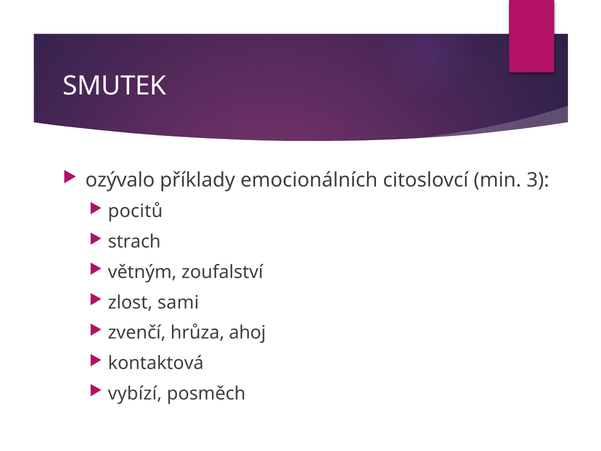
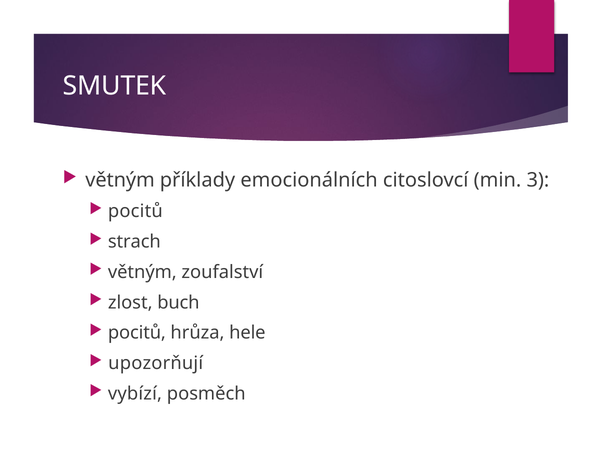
ozývalo at (120, 180): ozývalo -> větným
sami: sami -> buch
zvenčí at (137, 333): zvenčí -> pocitů
ahoj: ahoj -> hele
kontaktová: kontaktová -> upozorňují
